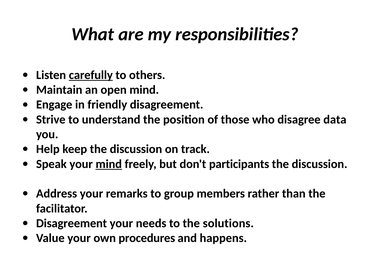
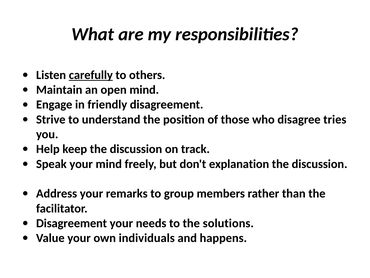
data: data -> tries
mind at (109, 164) underline: present -> none
participants: participants -> explanation
procedures: procedures -> individuals
